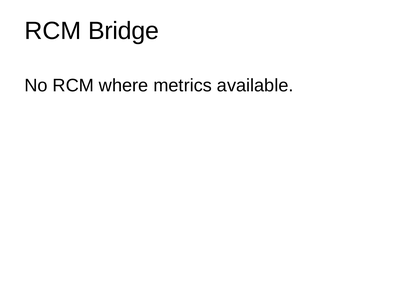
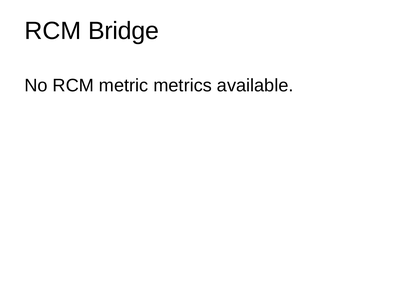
where: where -> metric
